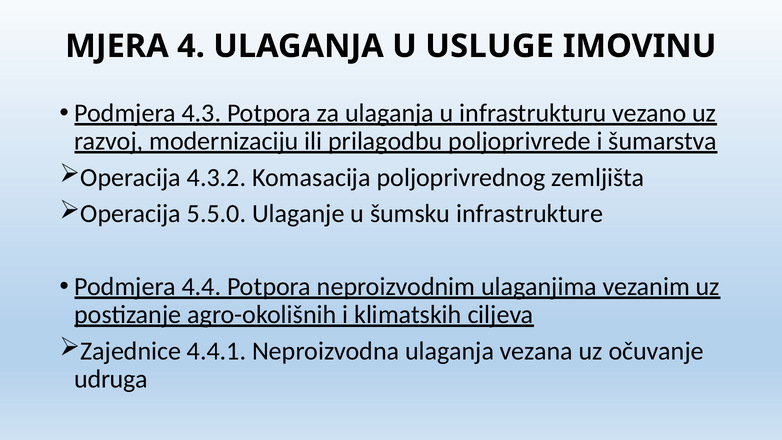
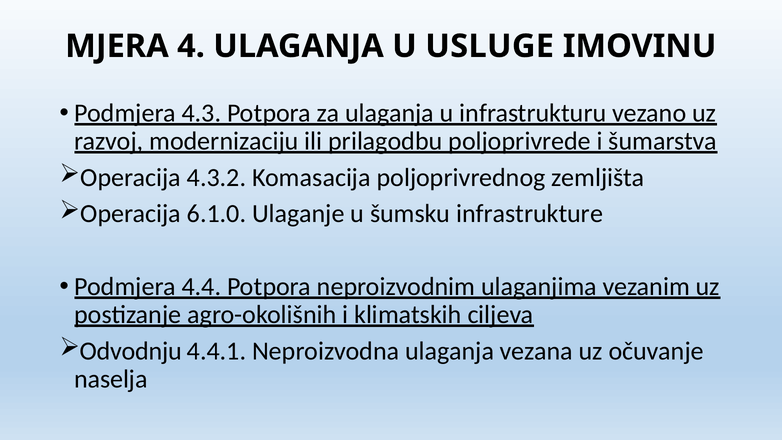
5.5.0: 5.5.0 -> 6.1.0
Zajednice: Zajednice -> Odvodnju
udruga: udruga -> naselja
